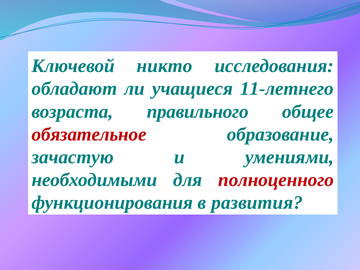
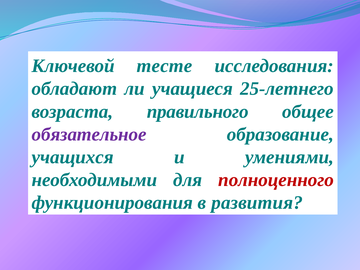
никто: никто -> тесте
11-летнего: 11-летнего -> 25-летнего
обязательное colour: red -> purple
зачастую: зачастую -> учащихся
